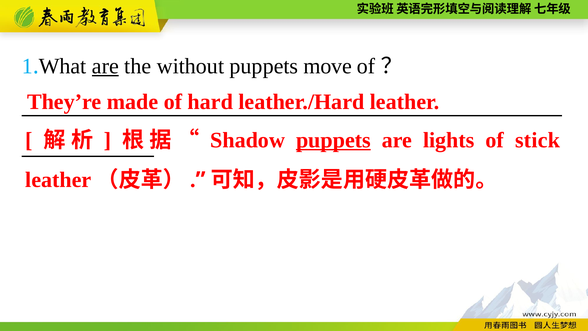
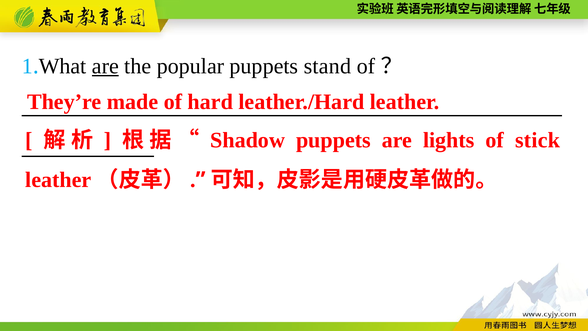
without: without -> popular
move: move -> stand
puppets at (333, 140) underline: present -> none
